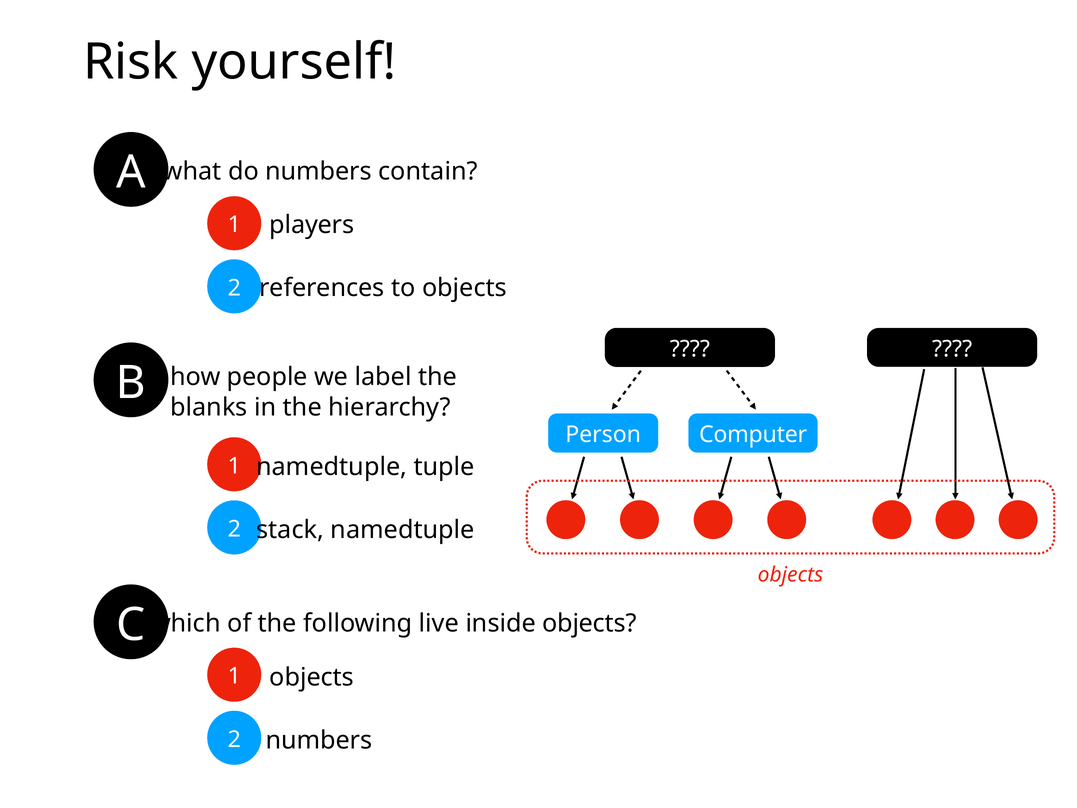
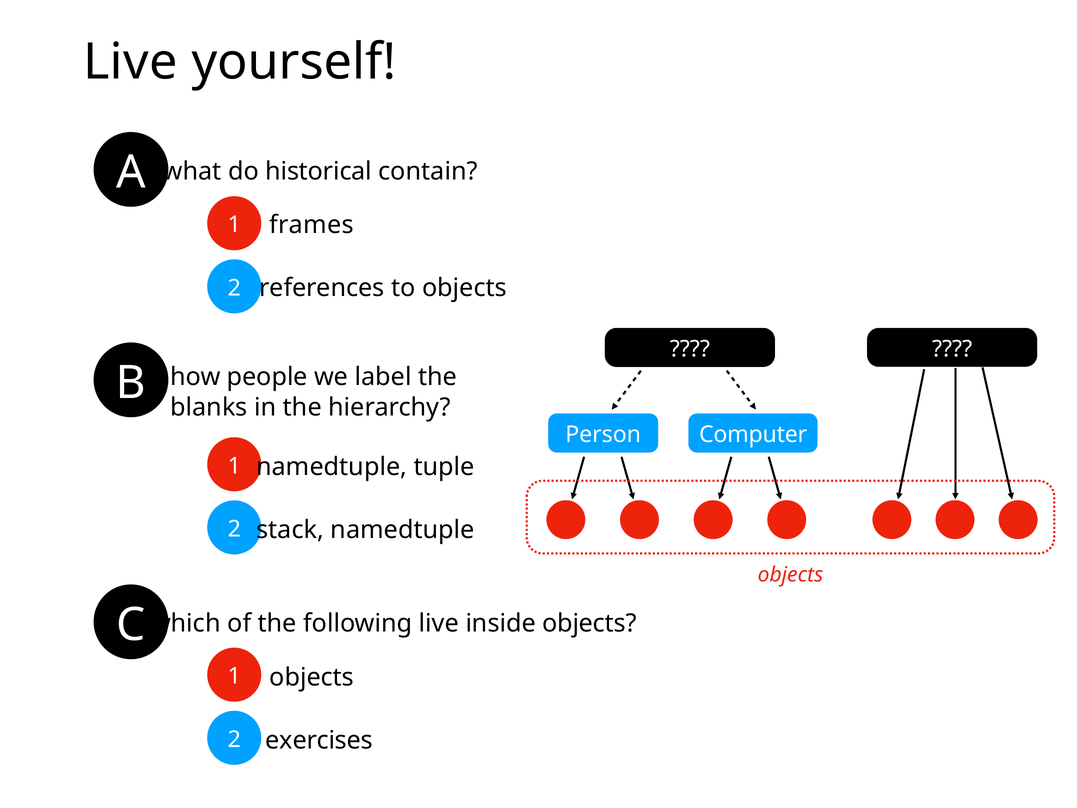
Risk at (131, 62): Risk -> Live
do numbers: numbers -> historical
players: players -> frames
numbers at (319, 740): numbers -> exercises
